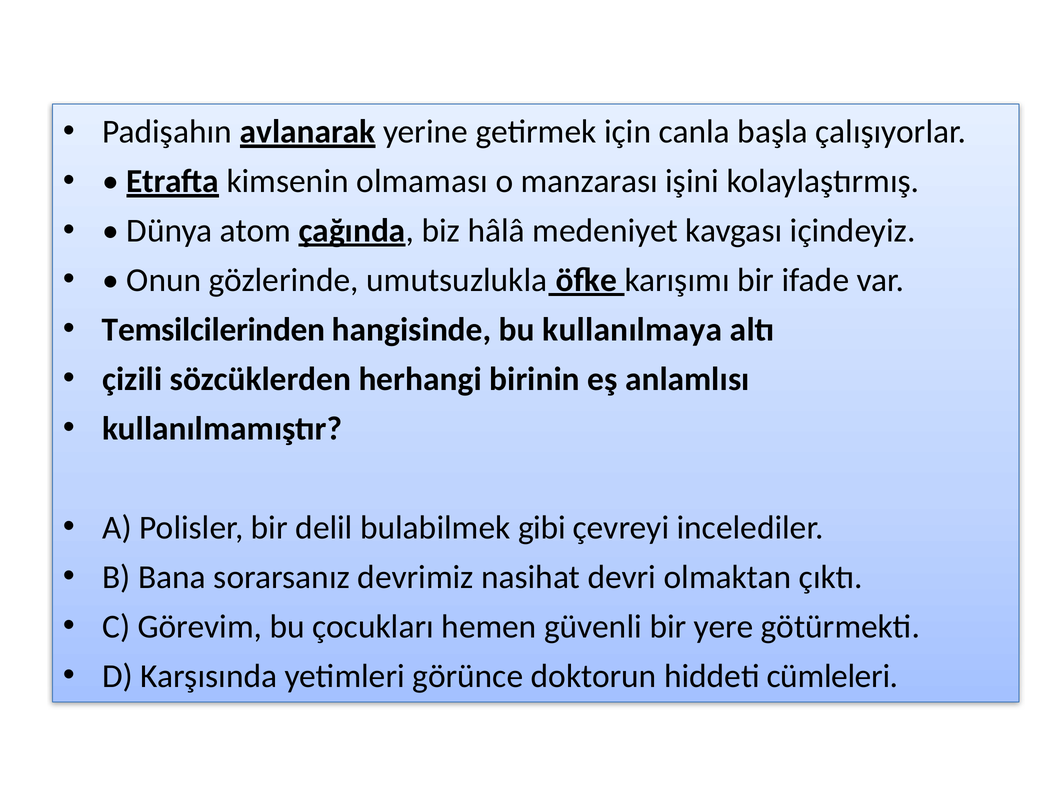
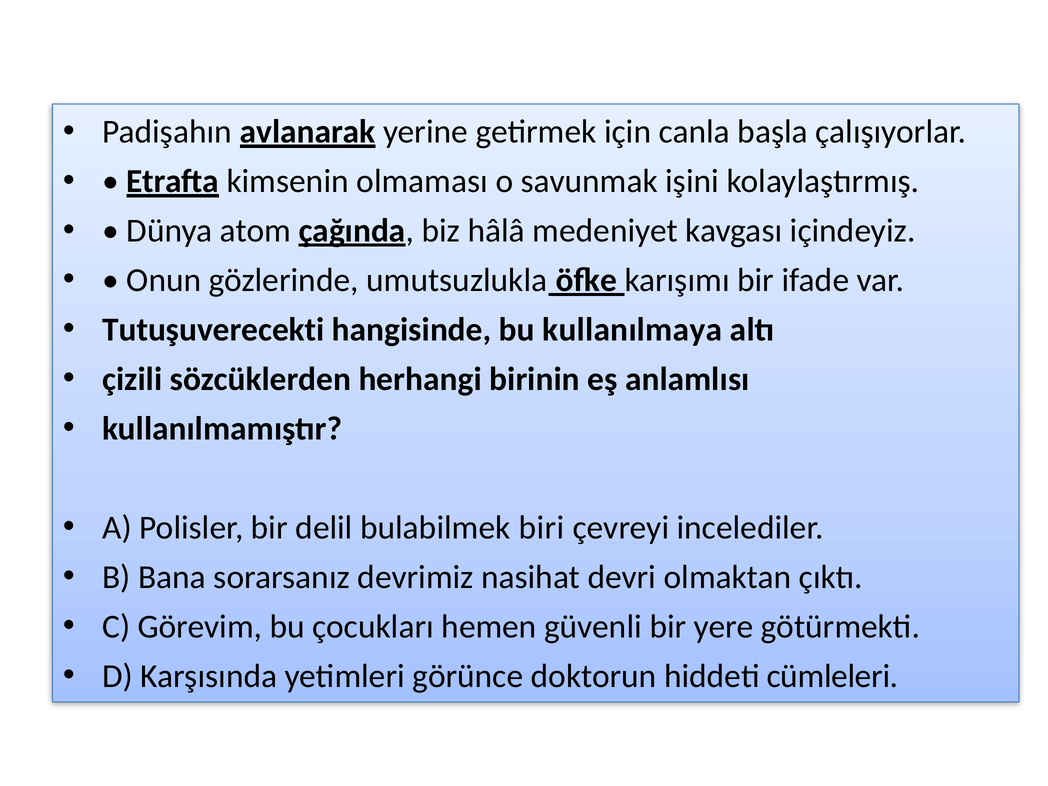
manzarası: manzarası -> savunmak
Temsilcilerinden: Temsilcilerinden -> Tutuşuverecekti
gibi: gibi -> biri
